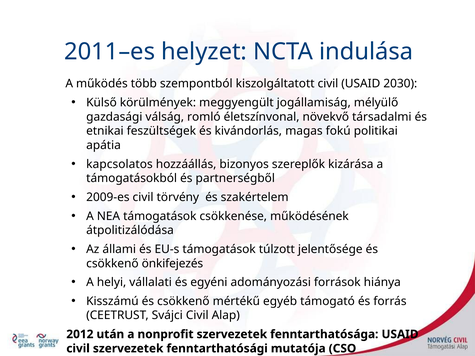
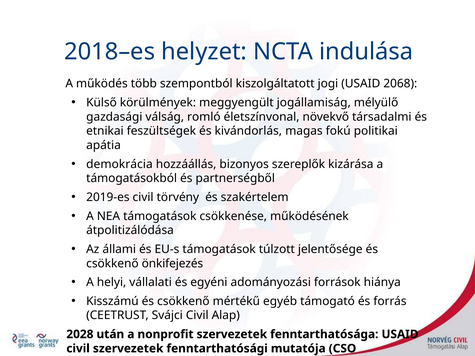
2011–es: 2011–es -> 2018–es
kiszolgáltatott civil: civil -> jogi
2030: 2030 -> 2068
kapcsolatos: kapcsolatos -> demokrácia
2009-es: 2009-es -> 2019-es
2012: 2012 -> 2028
